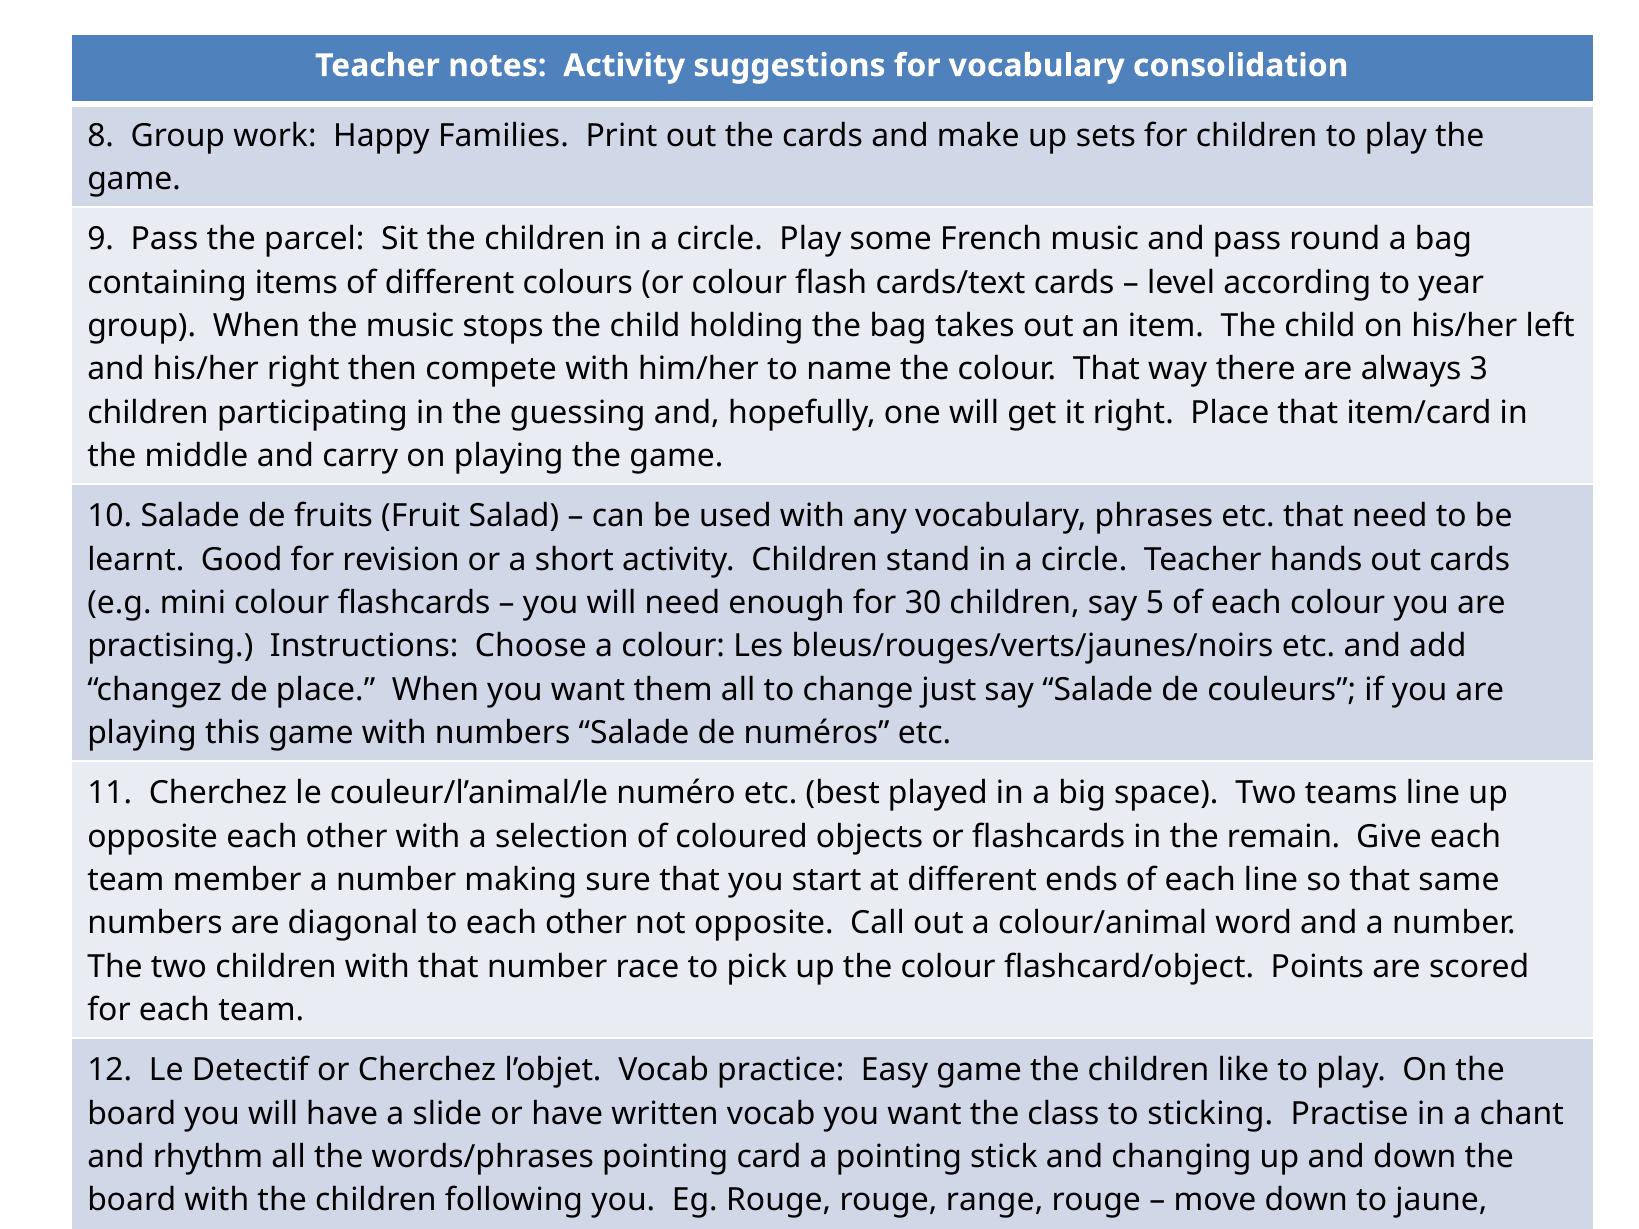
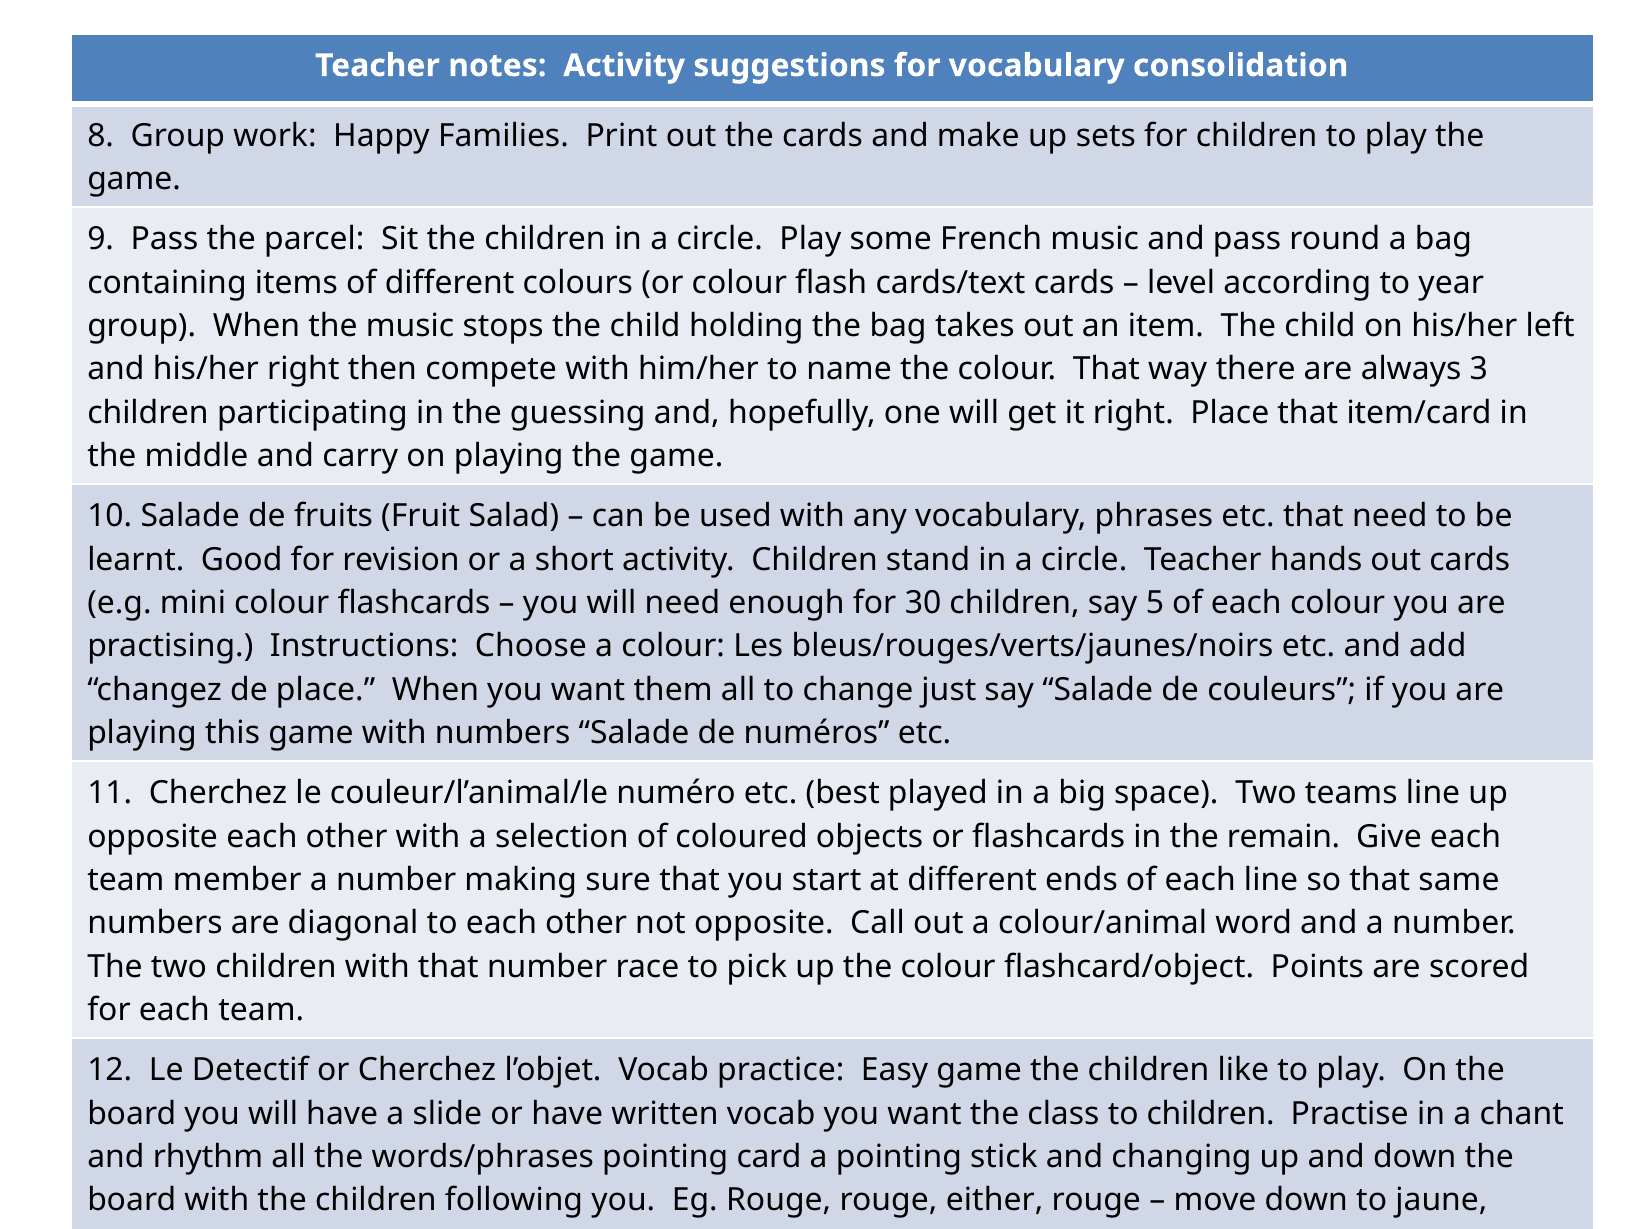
to sticking: sticking -> children
range: range -> either
